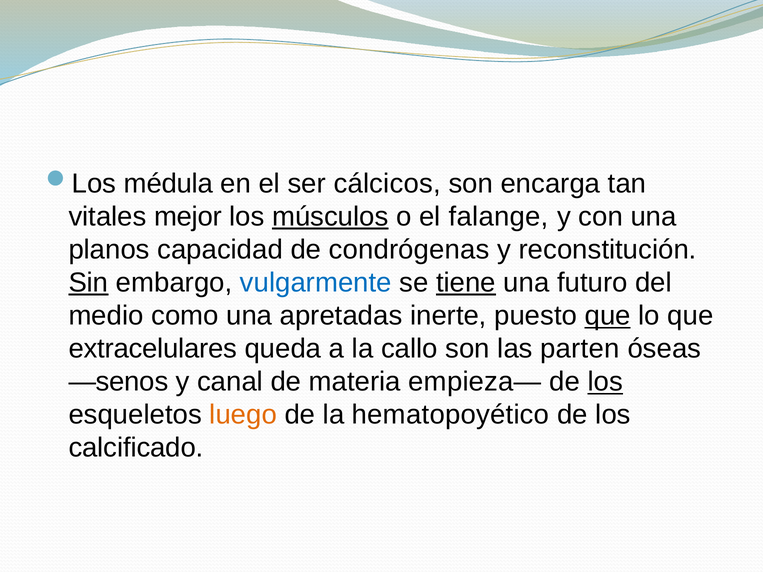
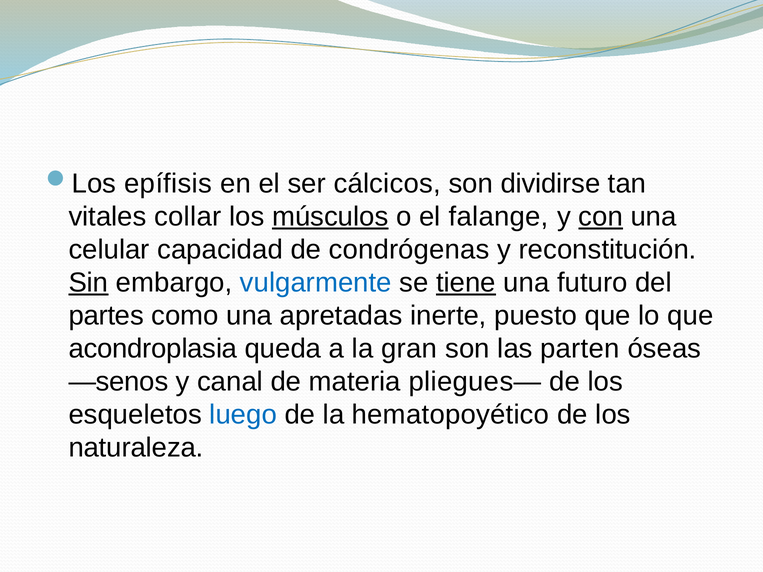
médula: médula -> epífisis
encarga: encarga -> dividirse
mejor: mejor -> collar
con underline: none -> present
planos: planos -> celular
medio: medio -> partes
que at (608, 316) underline: present -> none
extracelulares: extracelulares -> acondroplasia
callo: callo -> gran
empieza—: empieza— -> pliegues—
los at (605, 382) underline: present -> none
luego colour: orange -> blue
calcificado: calcificado -> naturaleza
